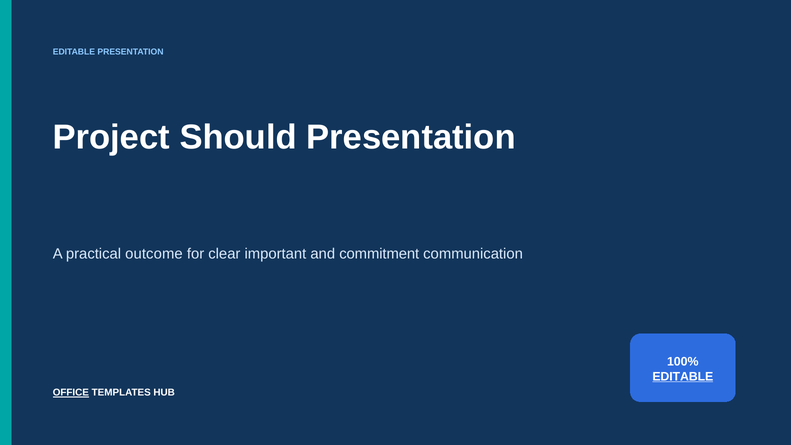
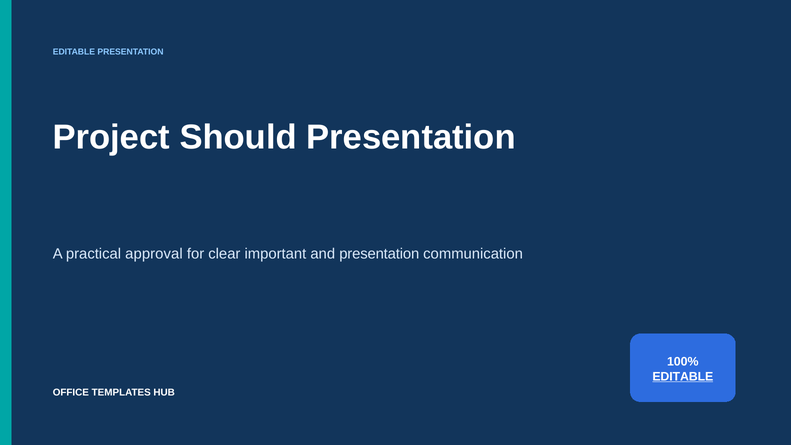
outcome: outcome -> approval
and commitment: commitment -> presentation
OFFICE underline: present -> none
